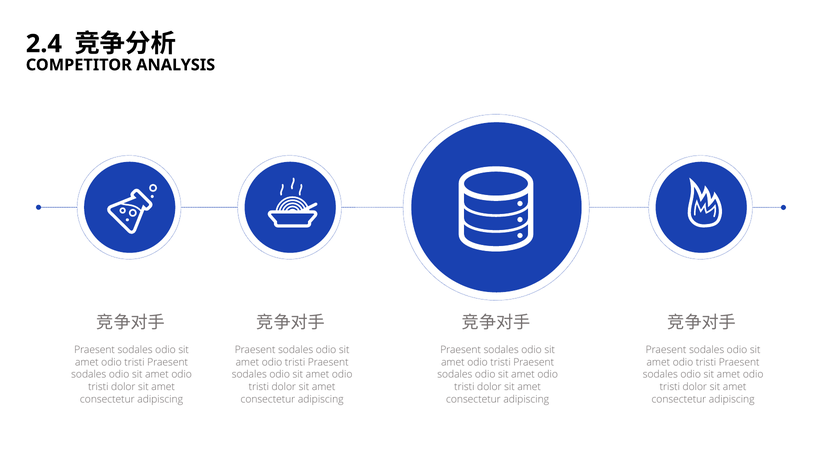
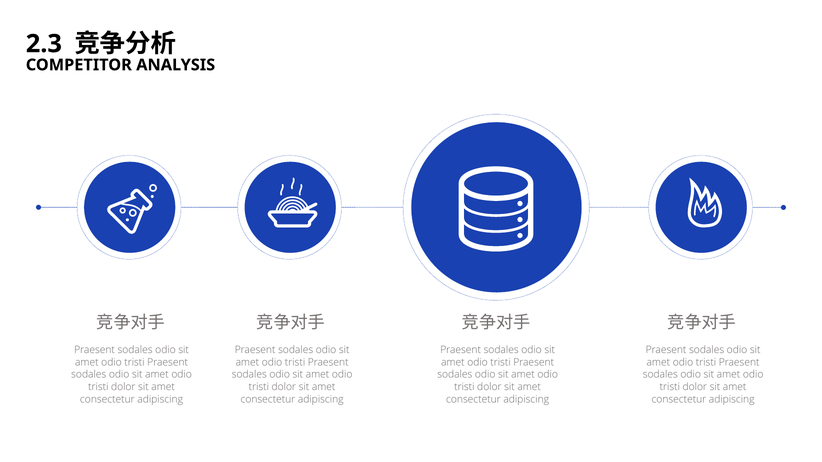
2.4: 2.4 -> 2.3
